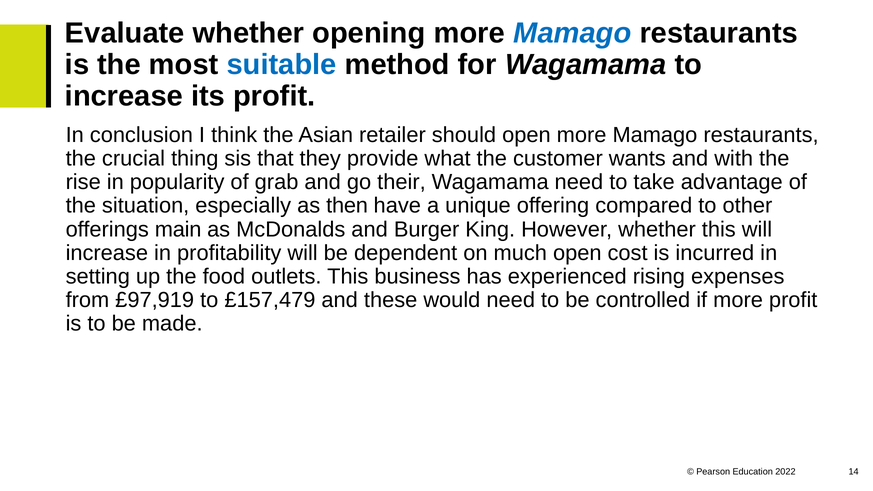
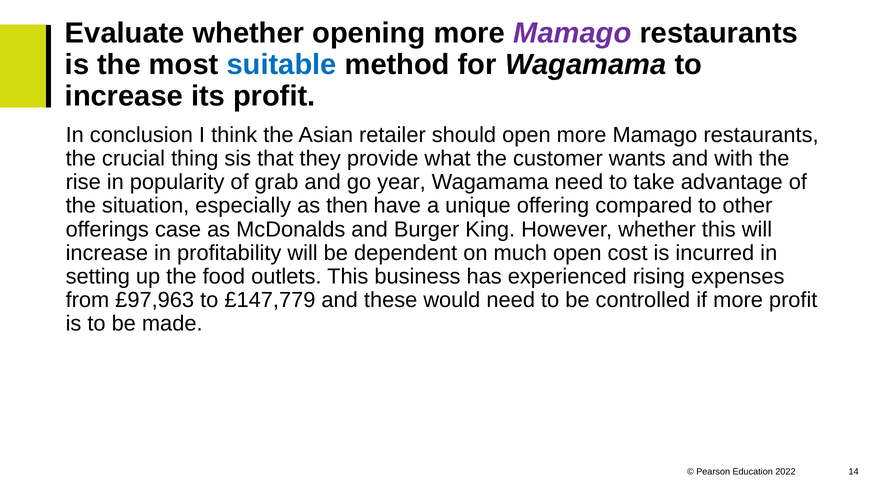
Mamago at (572, 33) colour: blue -> purple
their: their -> year
main: main -> case
£97,919: £97,919 -> £97,963
£157,479: £157,479 -> £147,779
